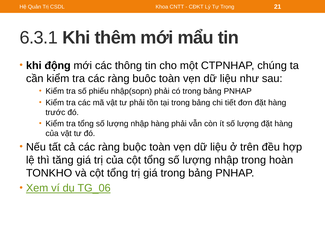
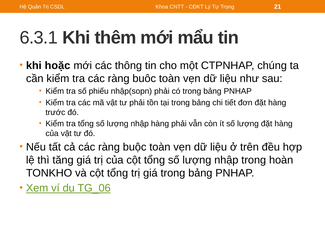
động: động -> hoặc
